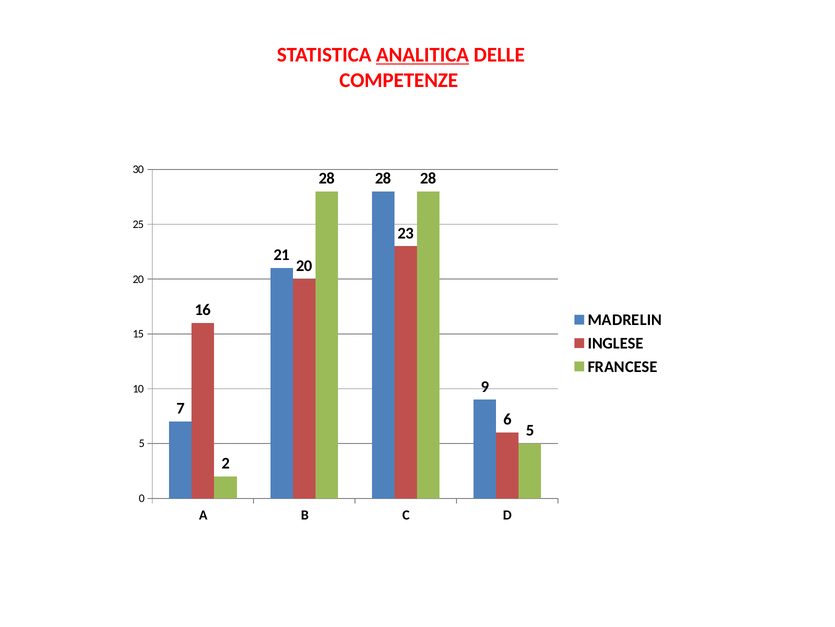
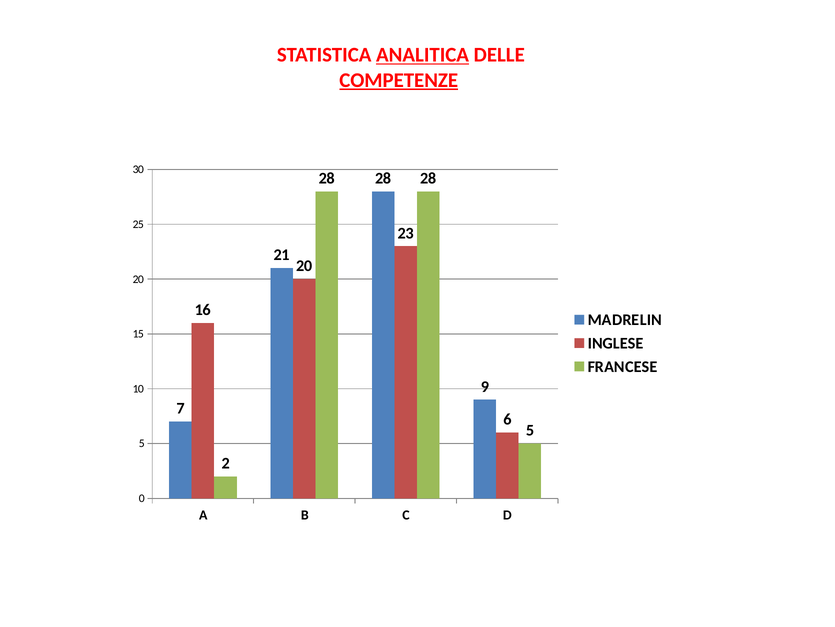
COMPETENZE underline: none -> present
